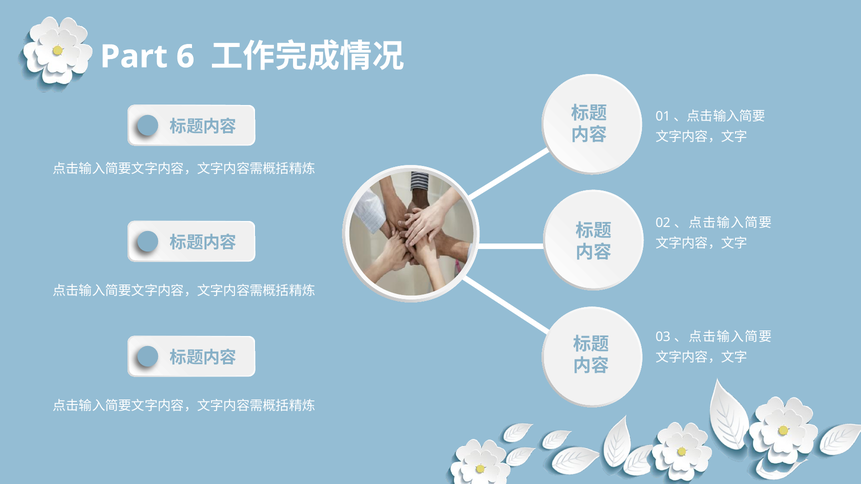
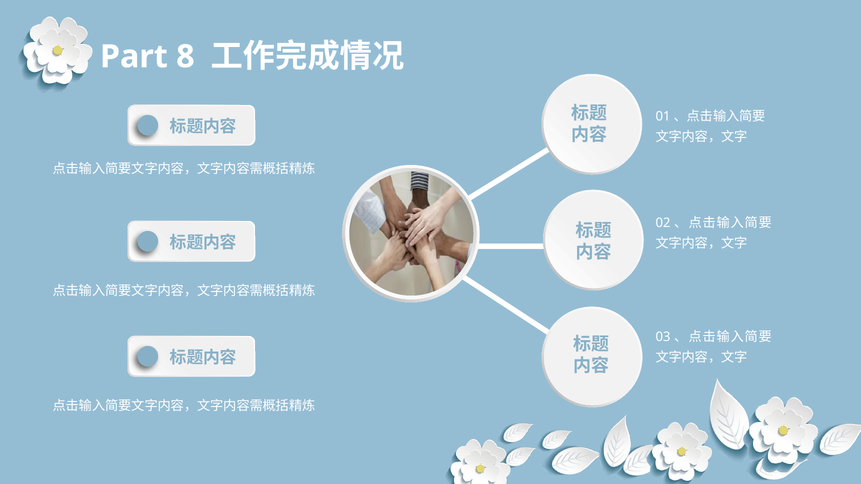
6: 6 -> 8
